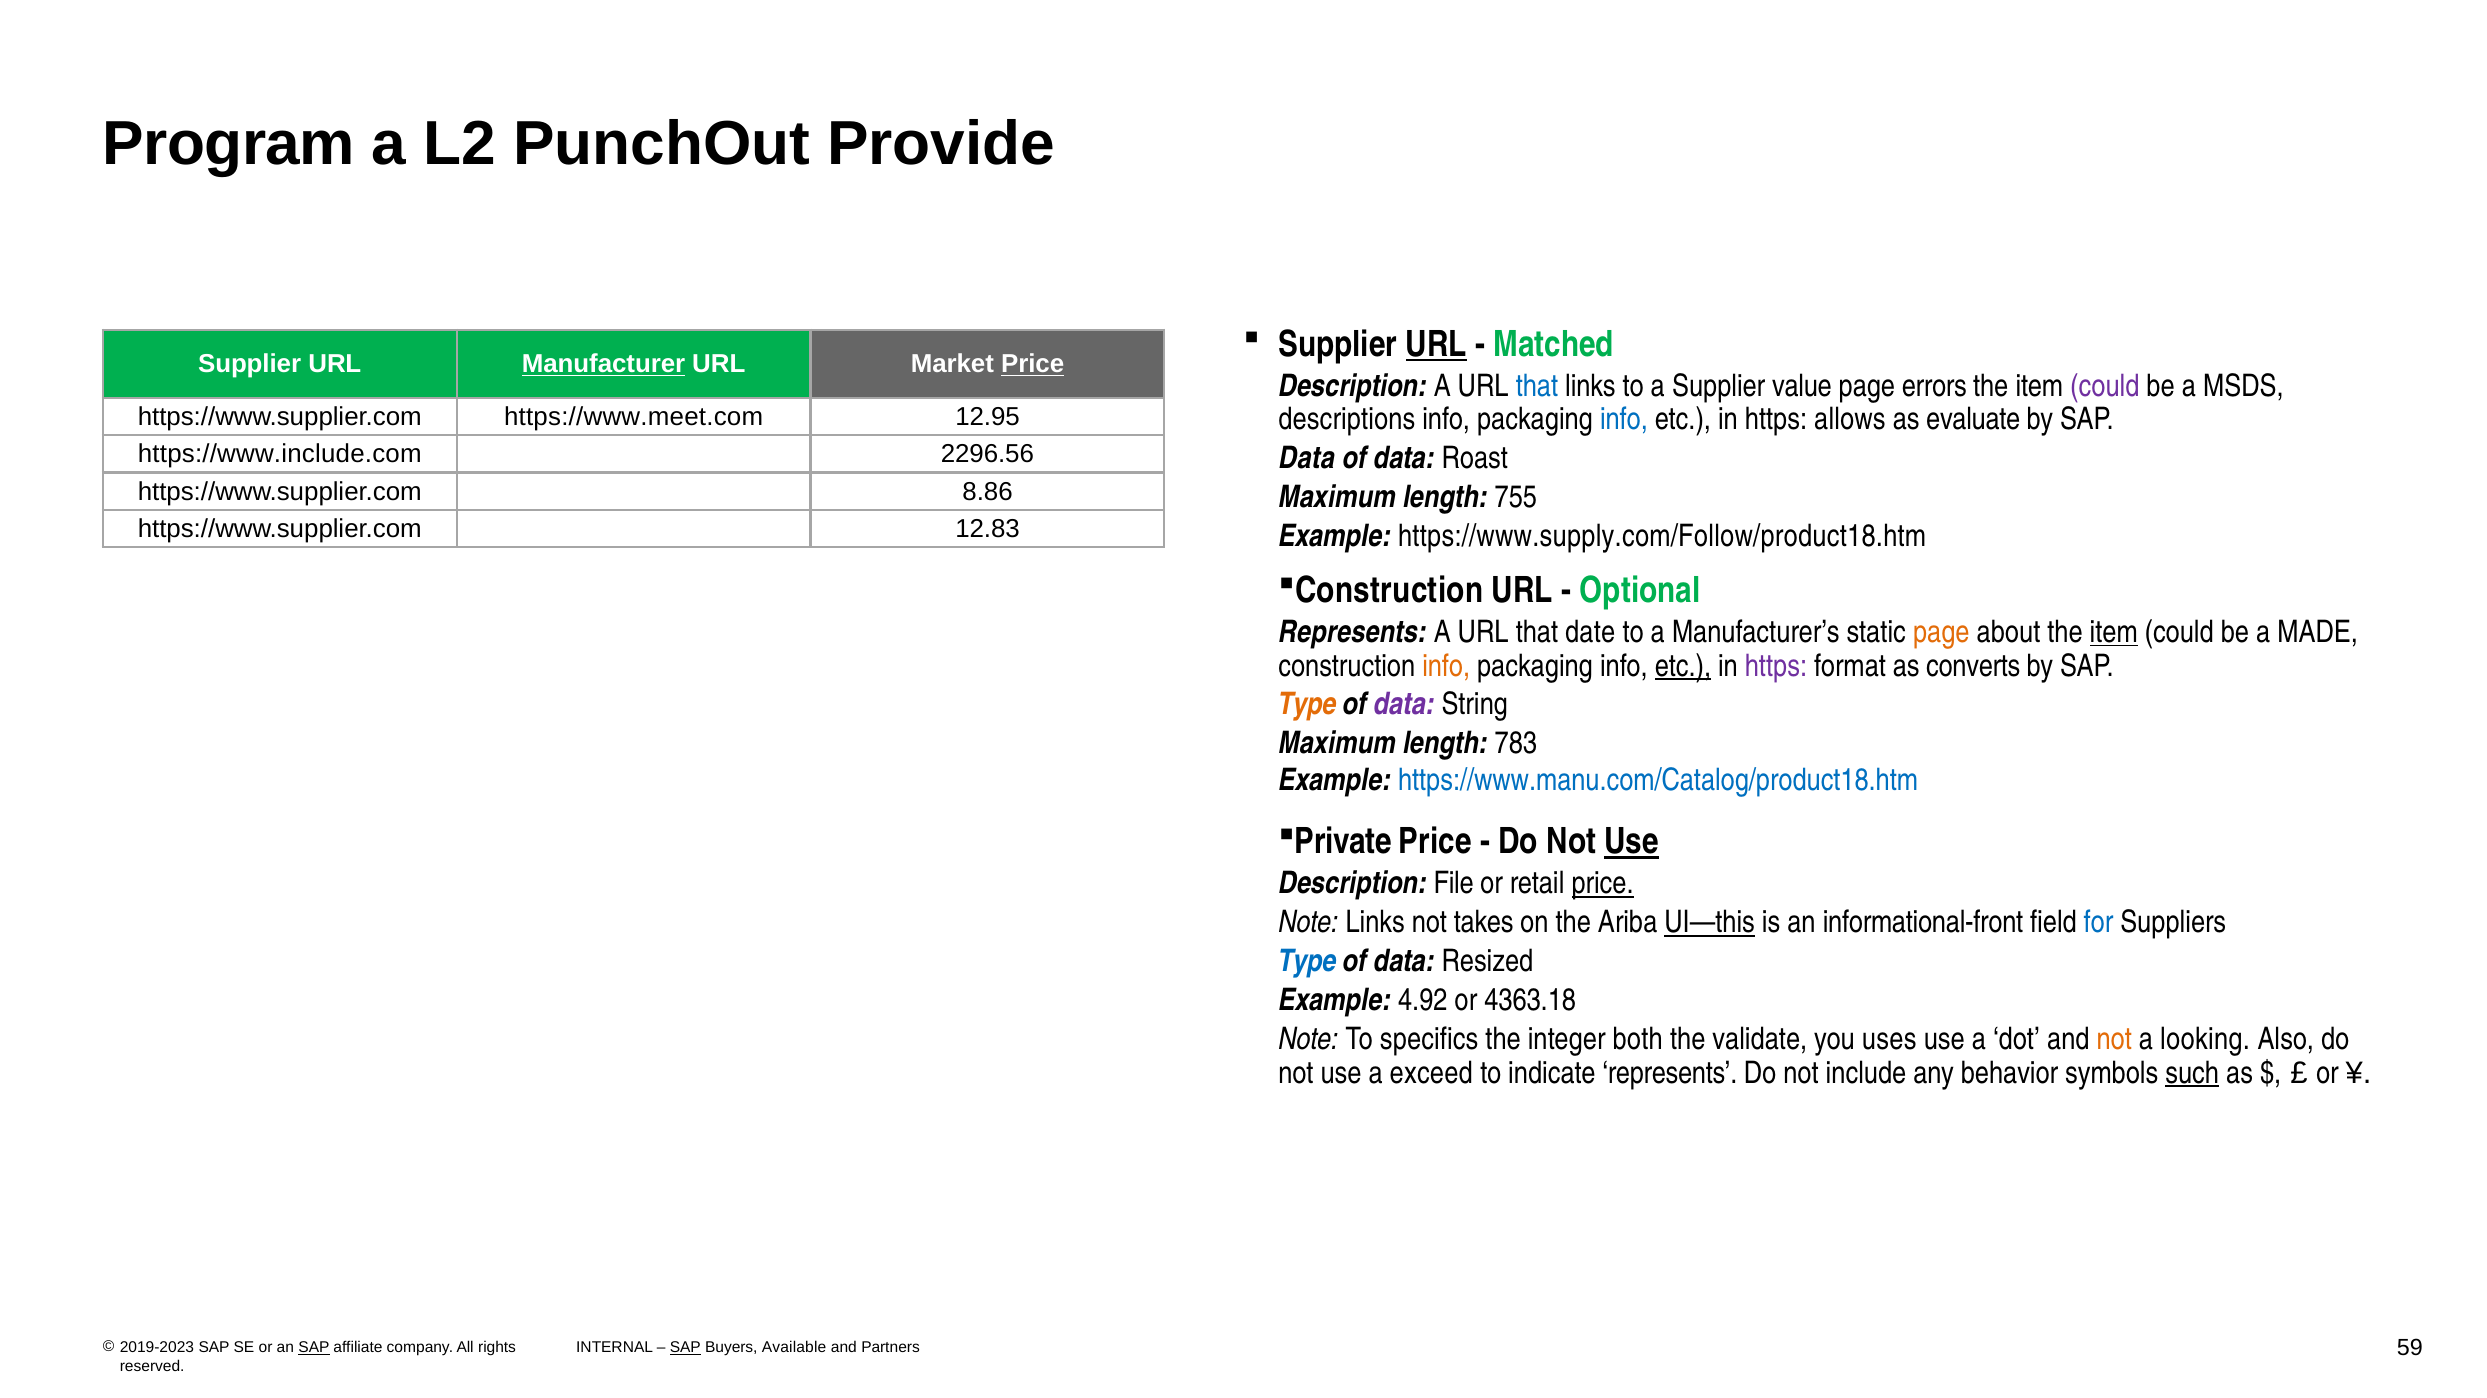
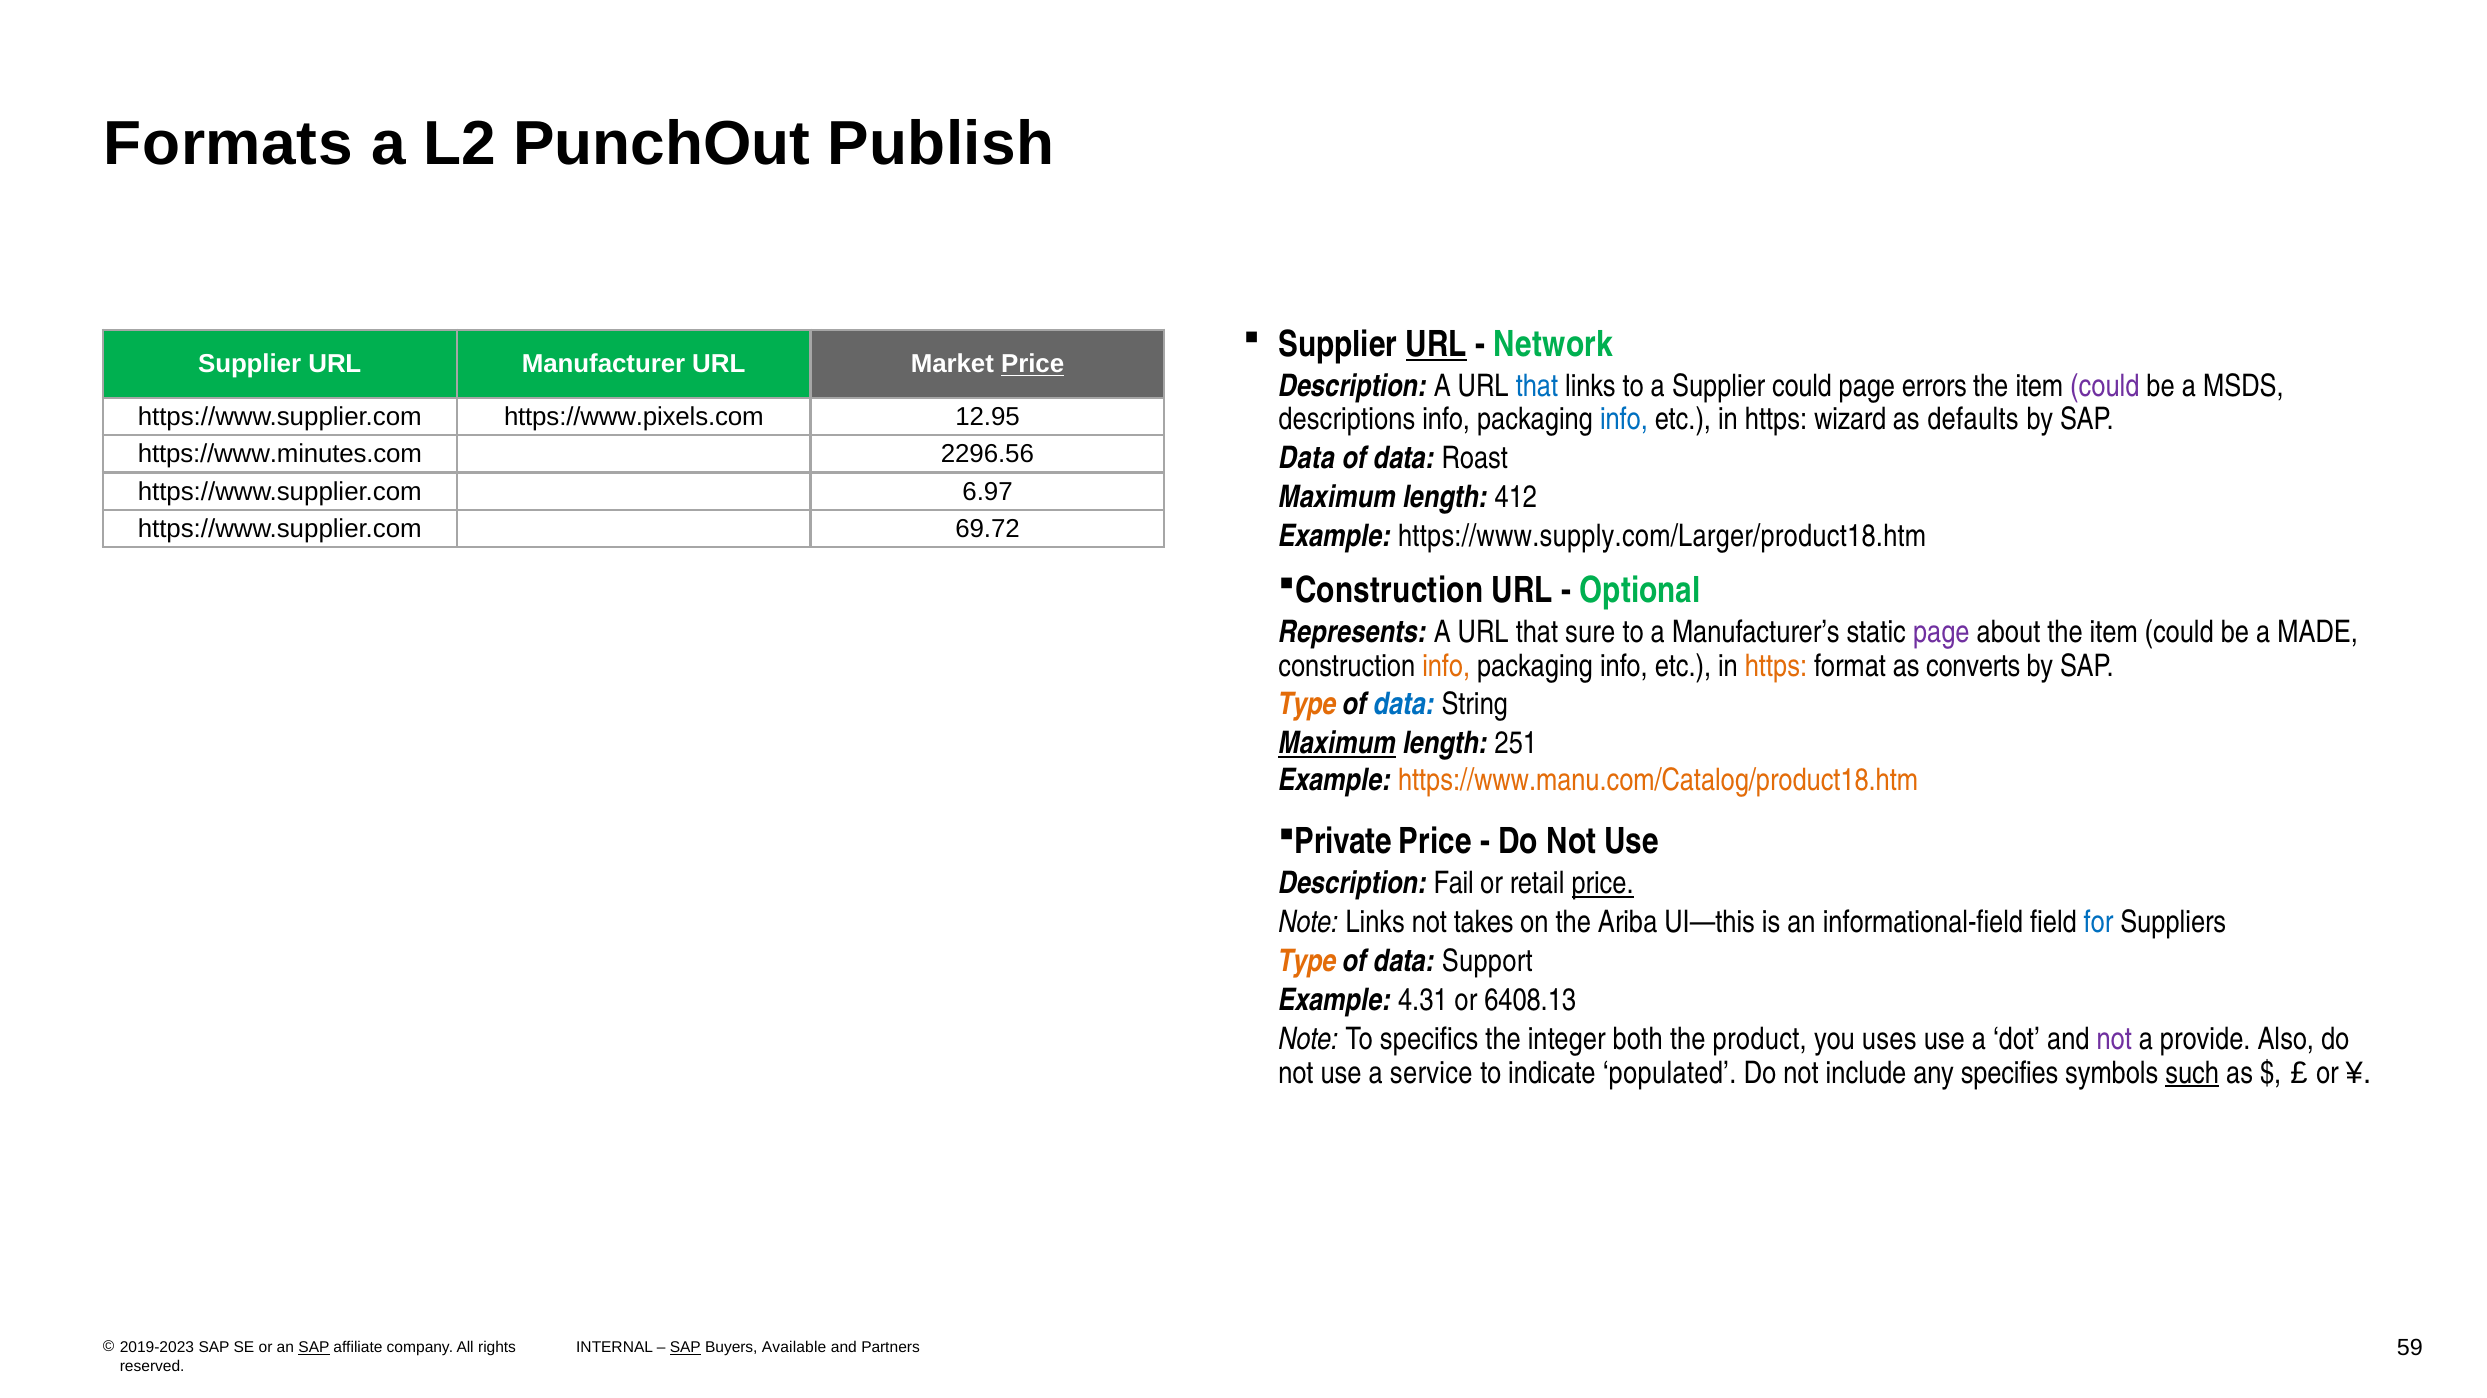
Program: Program -> Formats
Provide: Provide -> Publish
Matched: Matched -> Network
Manufacturer underline: present -> none
Supplier value: value -> could
https://www.meet.com: https://www.meet.com -> https://www.pixels.com
allows: allows -> wizard
evaluate: evaluate -> defaults
https://www.include.com: https://www.include.com -> https://www.minutes.com
8.86: 8.86 -> 6.97
755: 755 -> 412
12.83: 12.83 -> 69.72
https://www.supply.com/Follow/product18.htm: https://www.supply.com/Follow/product18.htm -> https://www.supply.com/Larger/product18.htm
date: date -> sure
page at (1941, 632) colour: orange -> purple
item at (2114, 632) underline: present -> none
etc at (1683, 666) underline: present -> none
https at (1776, 666) colour: purple -> orange
data at (1404, 705) colour: purple -> blue
Maximum at (1337, 744) underline: none -> present
783: 783 -> 251
https://www.manu.com/Catalog/product18.htm colour: blue -> orange
Use at (1631, 842) underline: present -> none
File: File -> Fail
UI—this underline: present -> none
informational-front: informational-front -> informational-field
Type at (1307, 962) colour: blue -> orange
Resized: Resized -> Support
4.92: 4.92 -> 4.31
4363.18: 4363.18 -> 6408.13
validate: validate -> product
not at (2114, 1040) colour: orange -> purple
looking: looking -> provide
exceed: exceed -> service
indicate represents: represents -> populated
behavior: behavior -> specifies
